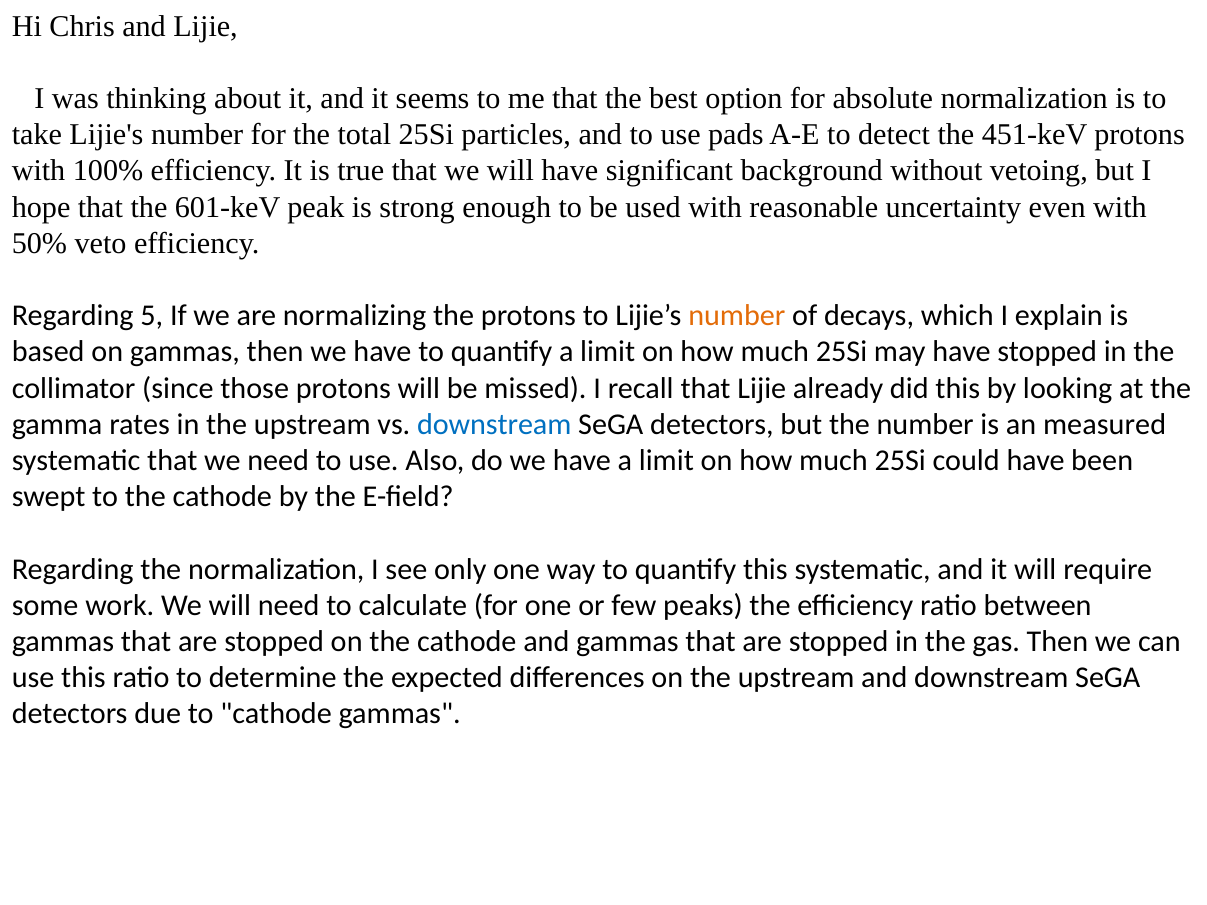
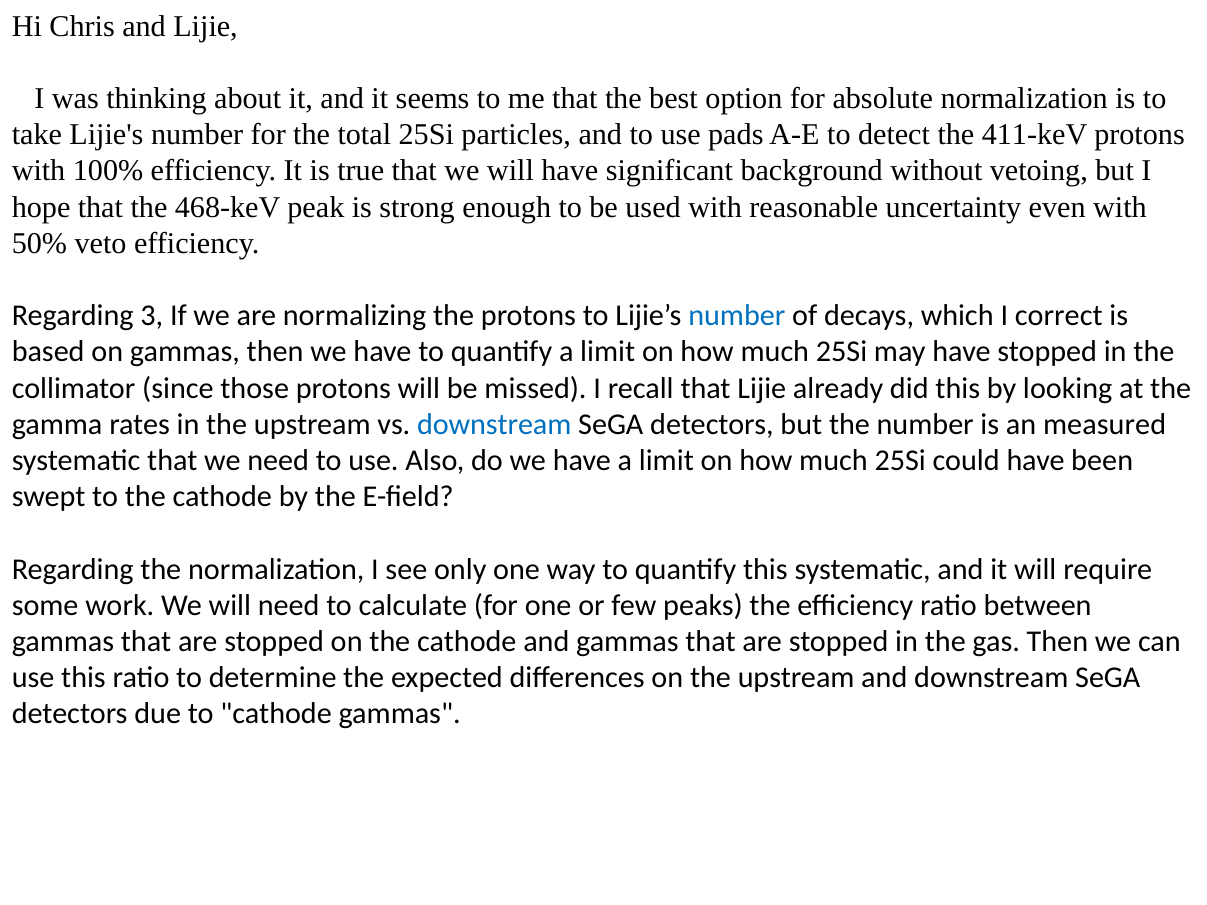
451-keV: 451-keV -> 411-keV
601-keV: 601-keV -> 468-keV
5: 5 -> 3
number at (737, 316) colour: orange -> blue
explain: explain -> correct
